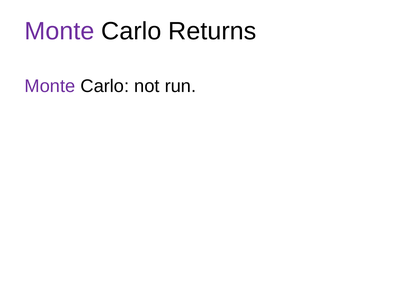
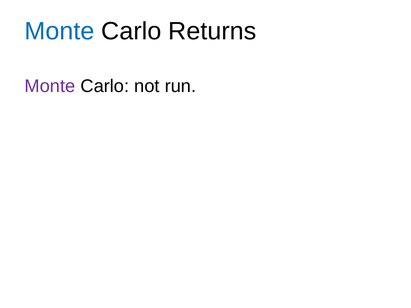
Monte at (59, 31) colour: purple -> blue
